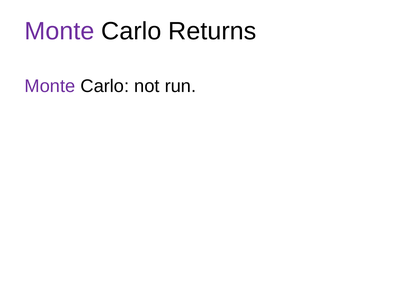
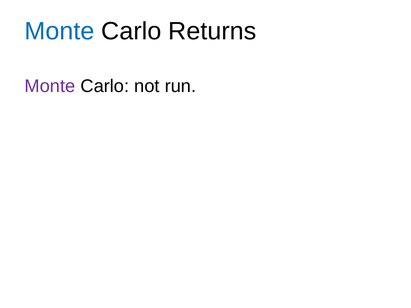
Monte at (59, 31) colour: purple -> blue
